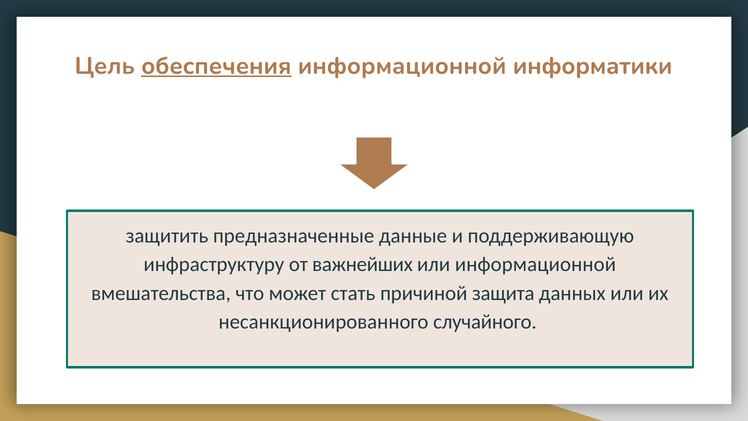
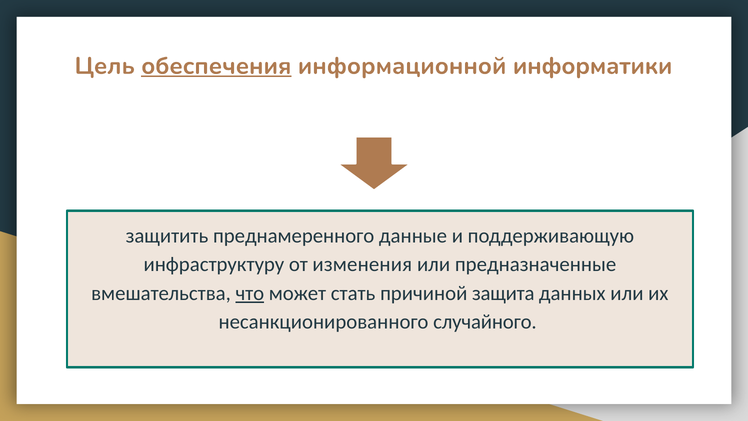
предназначенные: предназначенные -> преднамеренного
важнейших: важнейших -> изменения
или информационной: информационной -> предназначенные
что underline: none -> present
